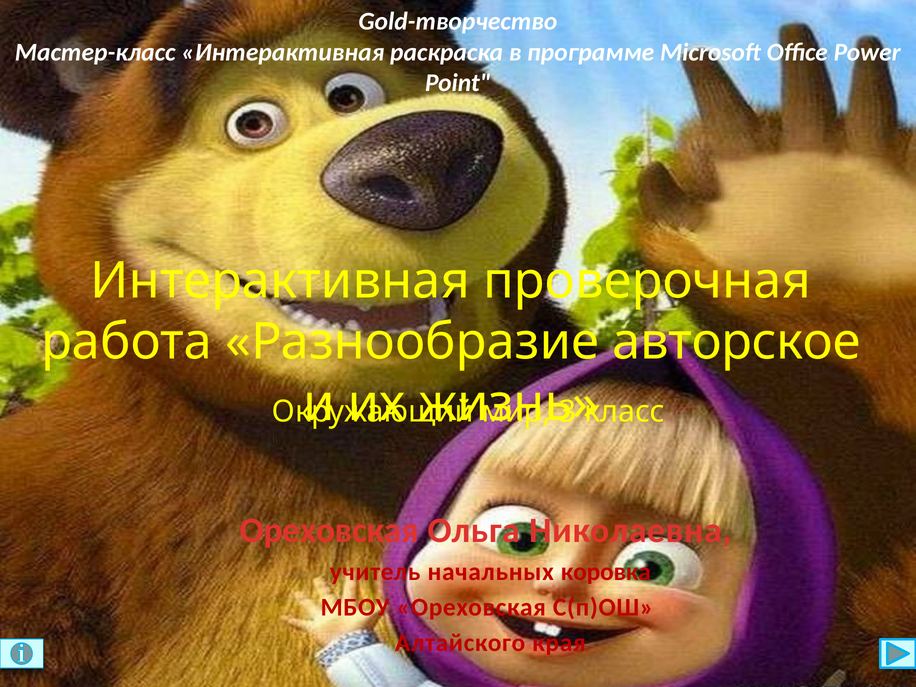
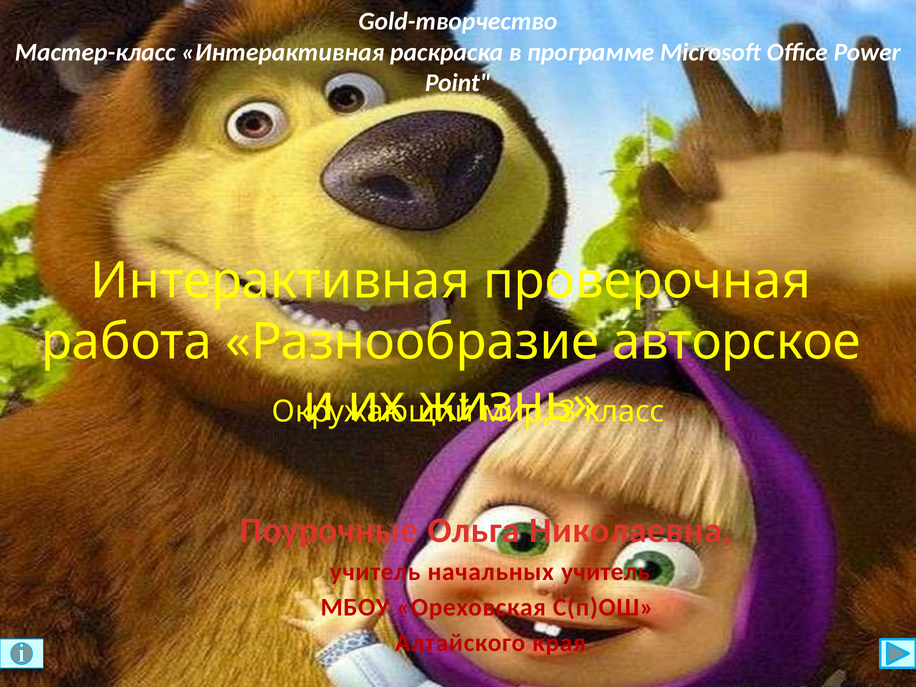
Ореховская at (329, 531): Ореховская -> Поурочные
начальных коровка: коровка -> учитель
